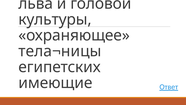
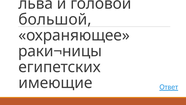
культуры: культуры -> большой
тела¬ницы: тела¬ницы -> раки¬ницы
